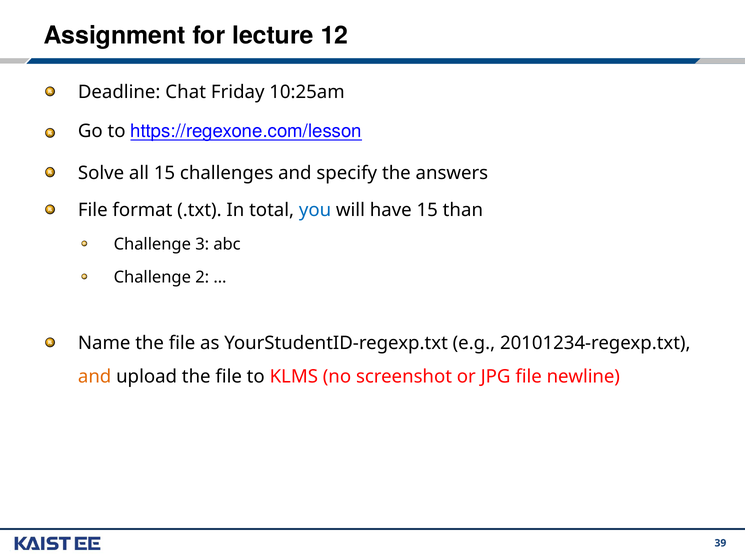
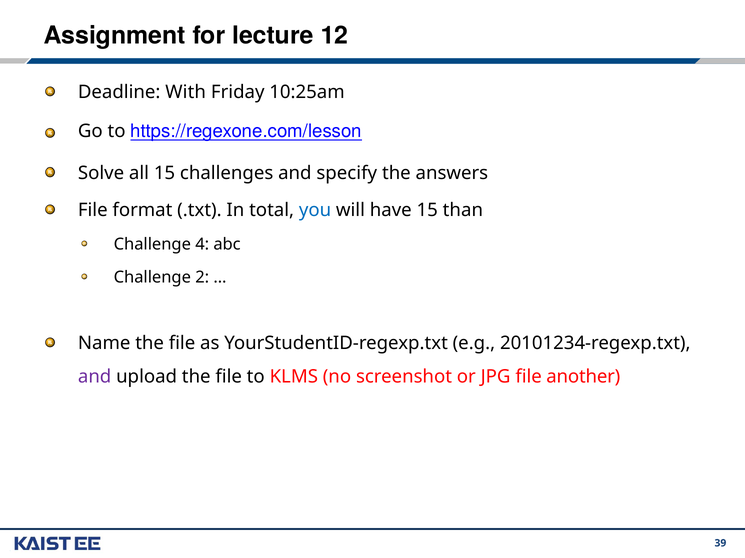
Chat: Chat -> With
3: 3 -> 4
and at (95, 377) colour: orange -> purple
newline: newline -> another
